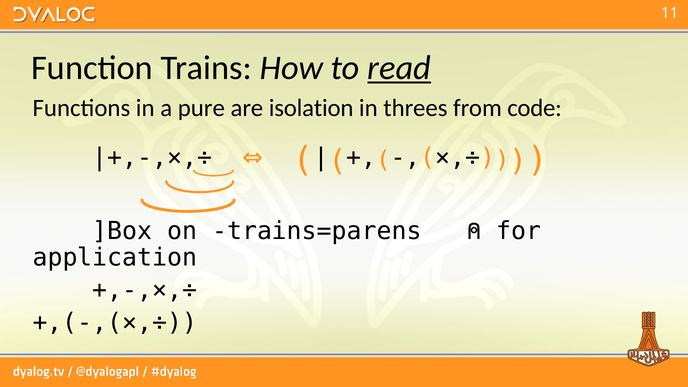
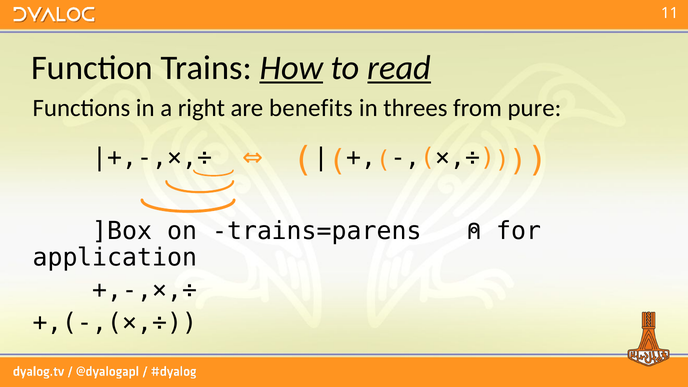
How underline: none -> present
pure: pure -> right
isolation: isolation -> benefits
code: code -> pure
